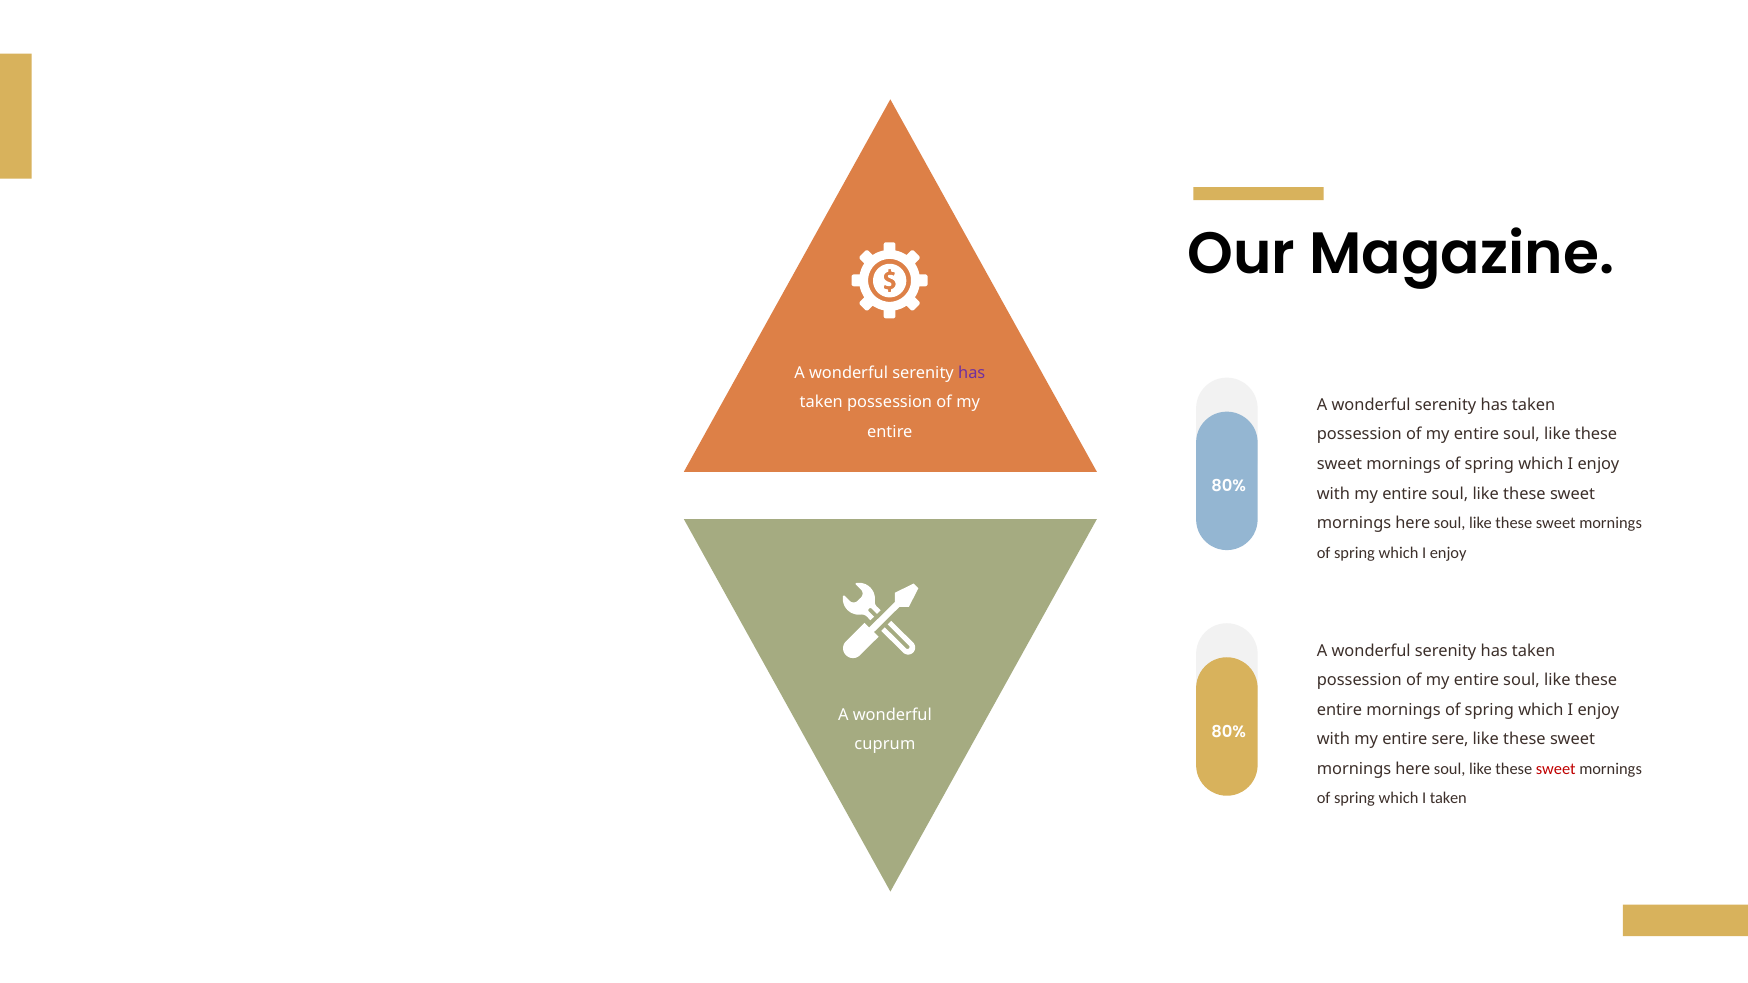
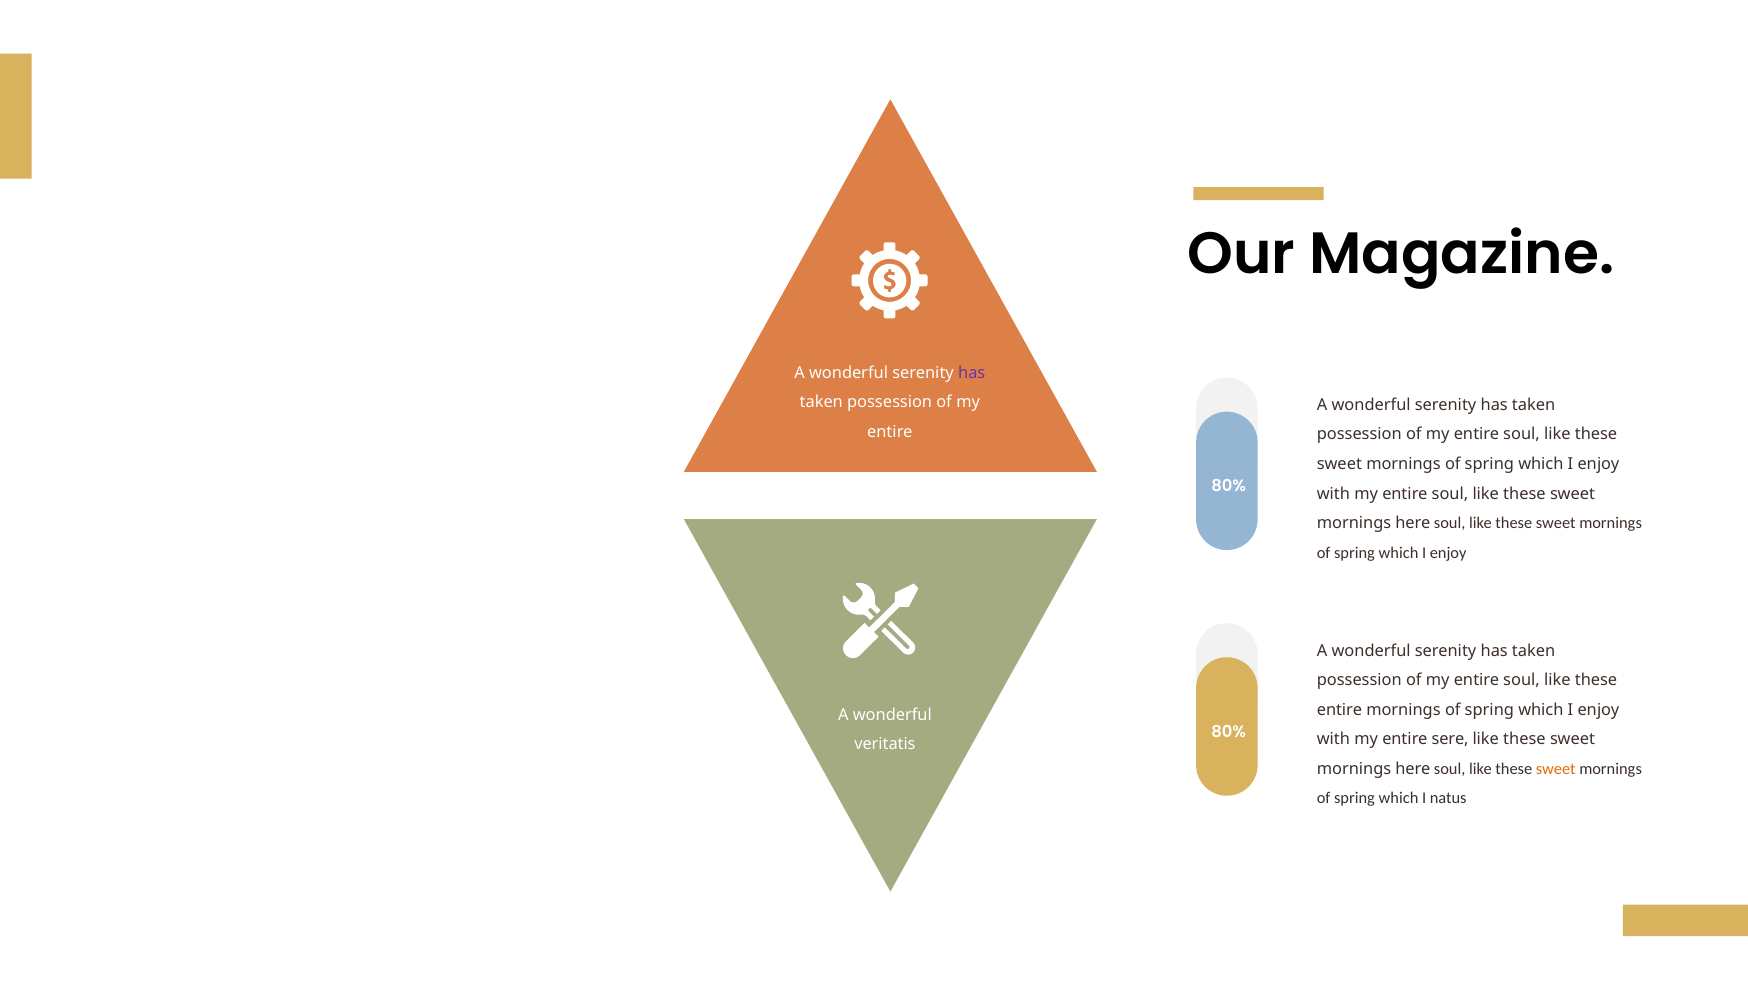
cuprum: cuprum -> veritatis
sweet at (1556, 769) colour: red -> orange
I taken: taken -> natus
